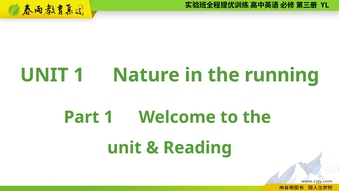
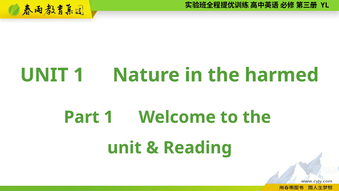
running: running -> harmed
